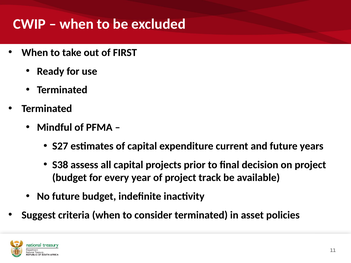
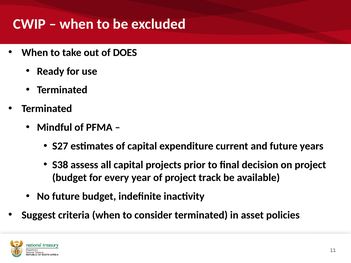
FIRST: FIRST -> DOES
